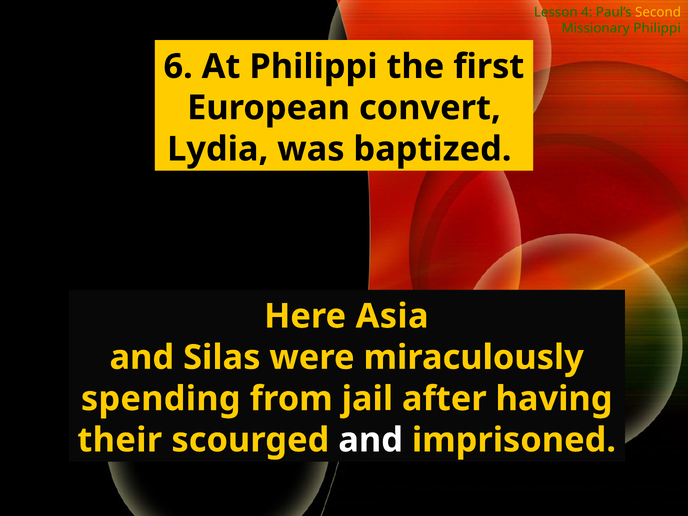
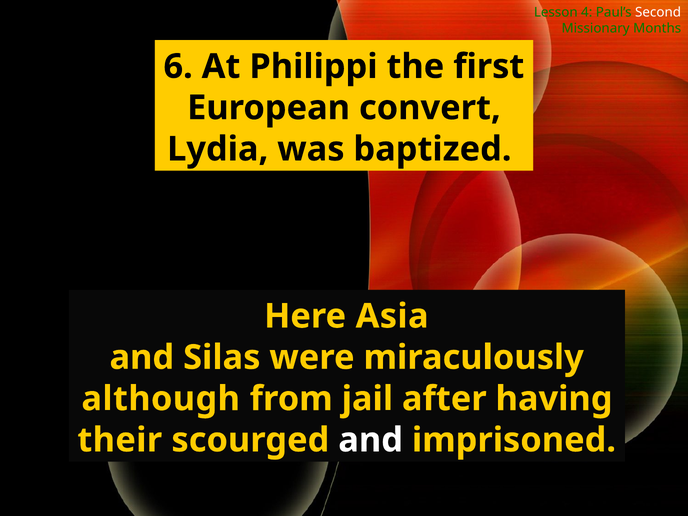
Second colour: yellow -> white
Missionary Philippi: Philippi -> Months
spending: spending -> although
